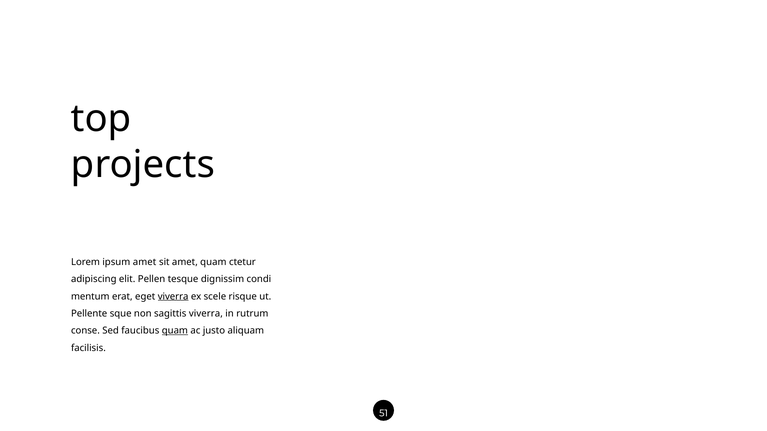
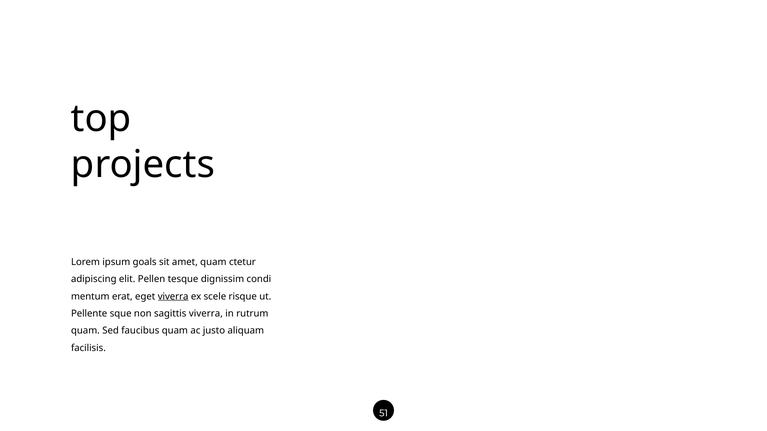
ipsum amet: amet -> goals
conse at (85, 331): conse -> quam
quam at (175, 331) underline: present -> none
